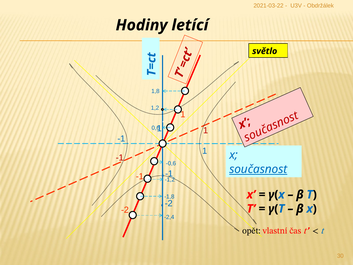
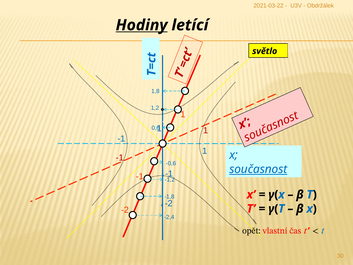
Hodiny underline: none -> present
